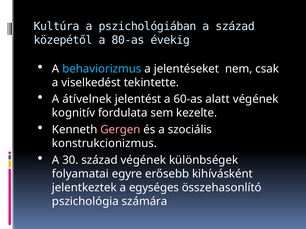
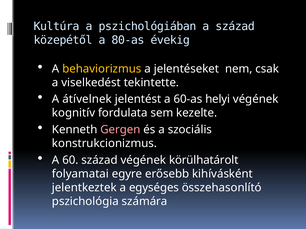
behaviorizmus colour: light blue -> yellow
alatt: alatt -> helyi
30: 30 -> 60
különbségek: különbségek -> körülhatárolt
